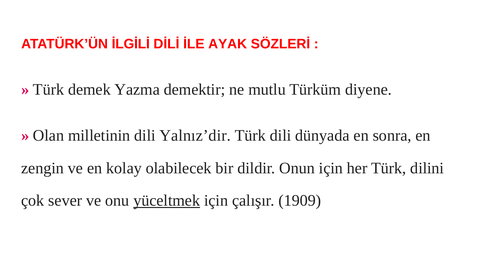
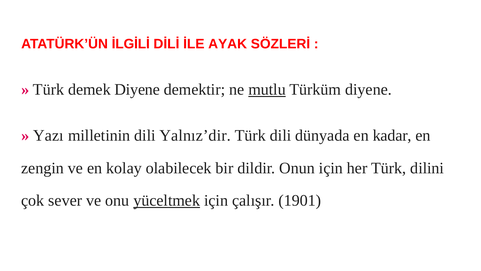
demek Yazma: Yazma -> Diyene
mutlu underline: none -> present
Olan: Olan -> Yazı
sonra: sonra -> kadar
1909: 1909 -> 1901
